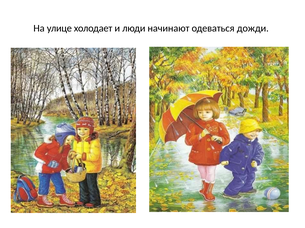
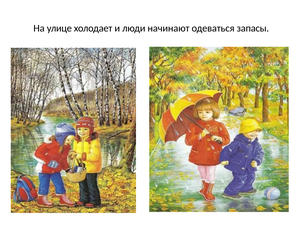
дожди: дожди -> запасы
